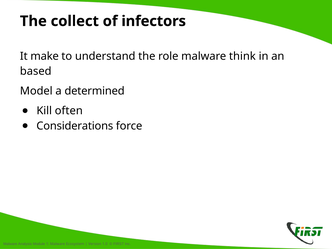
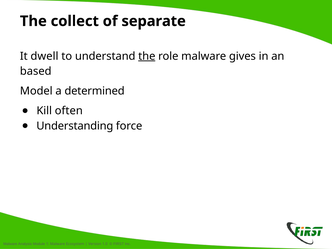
infectors: infectors -> separate
make: make -> dwell
the at (147, 56) underline: none -> present
think: think -> gives
Considerations: Considerations -> Understanding
